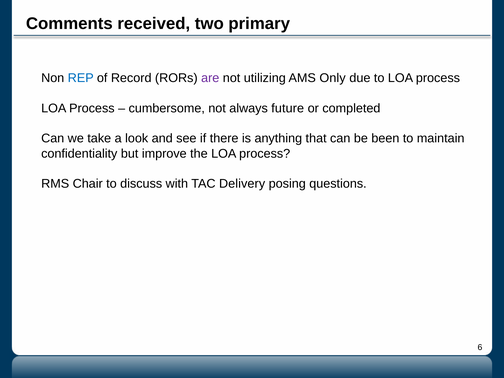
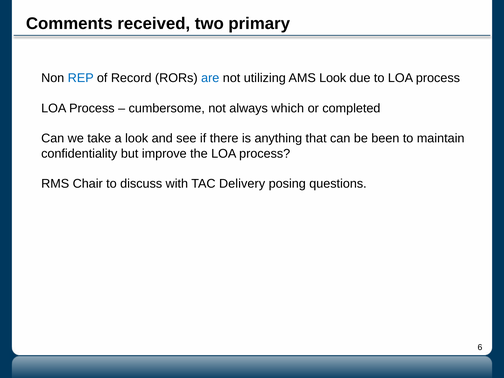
are colour: purple -> blue
AMS Only: Only -> Look
future: future -> which
